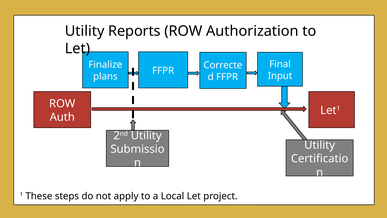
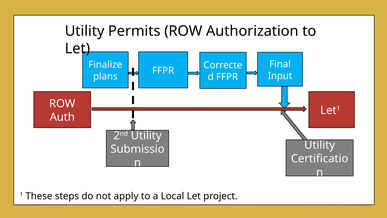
Reports: Reports -> Permits
